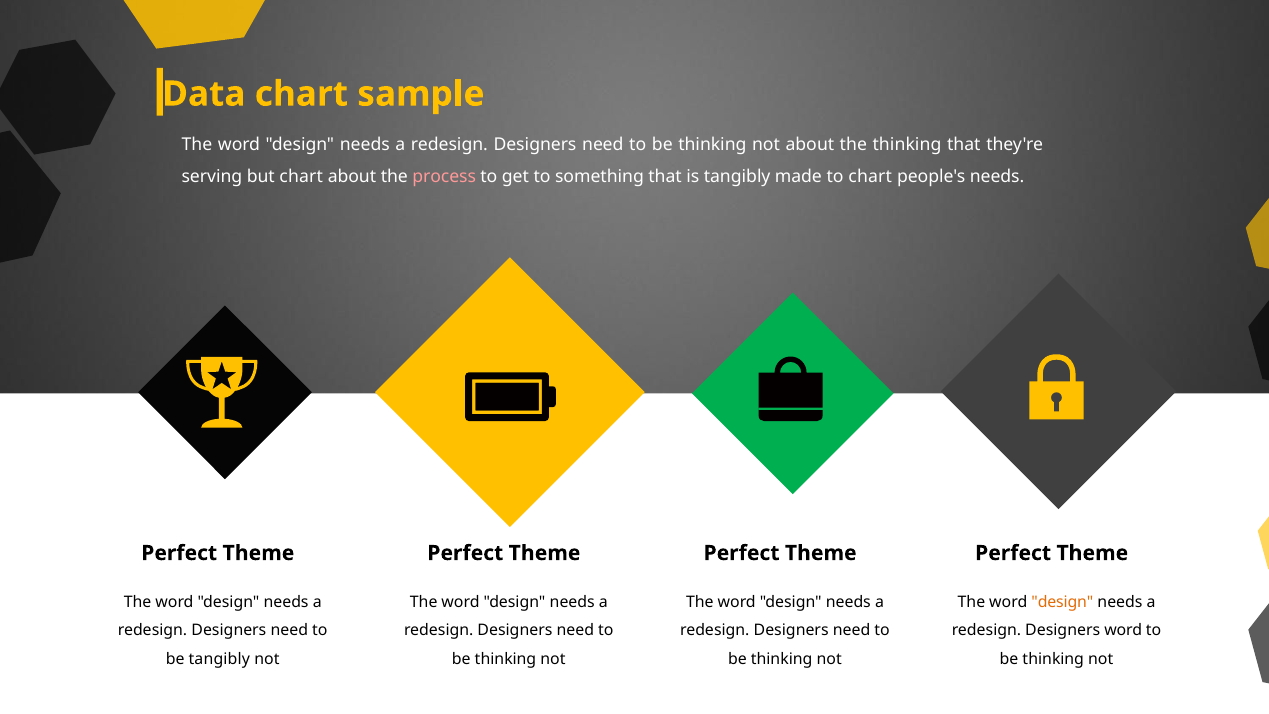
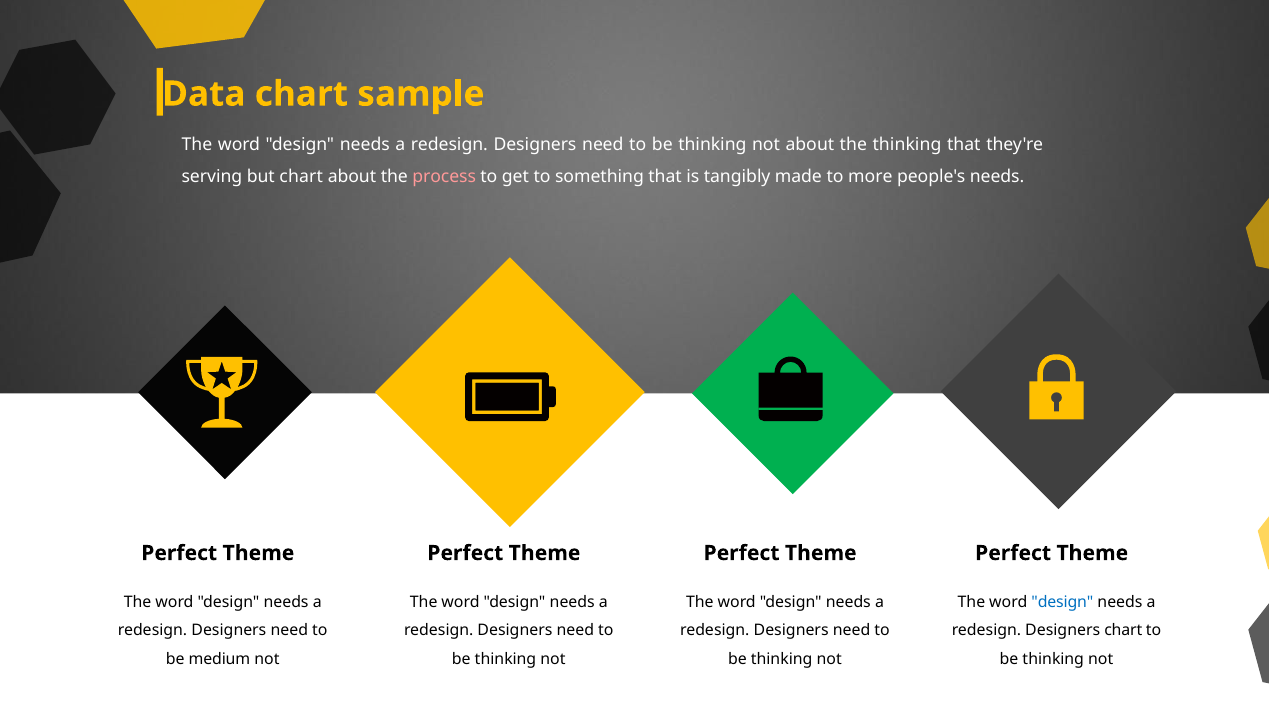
to chart: chart -> more
design at (1062, 602) colour: orange -> blue
Designers word: word -> chart
be tangibly: tangibly -> medium
